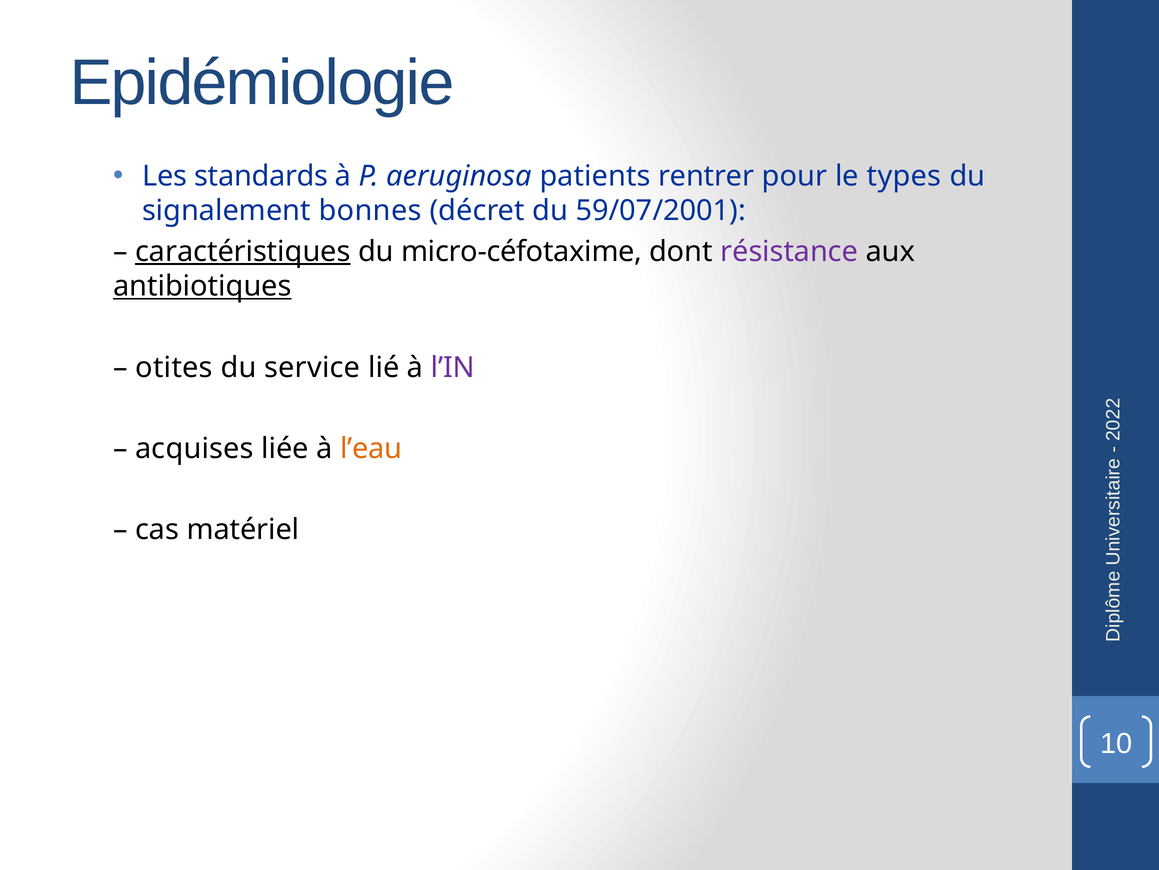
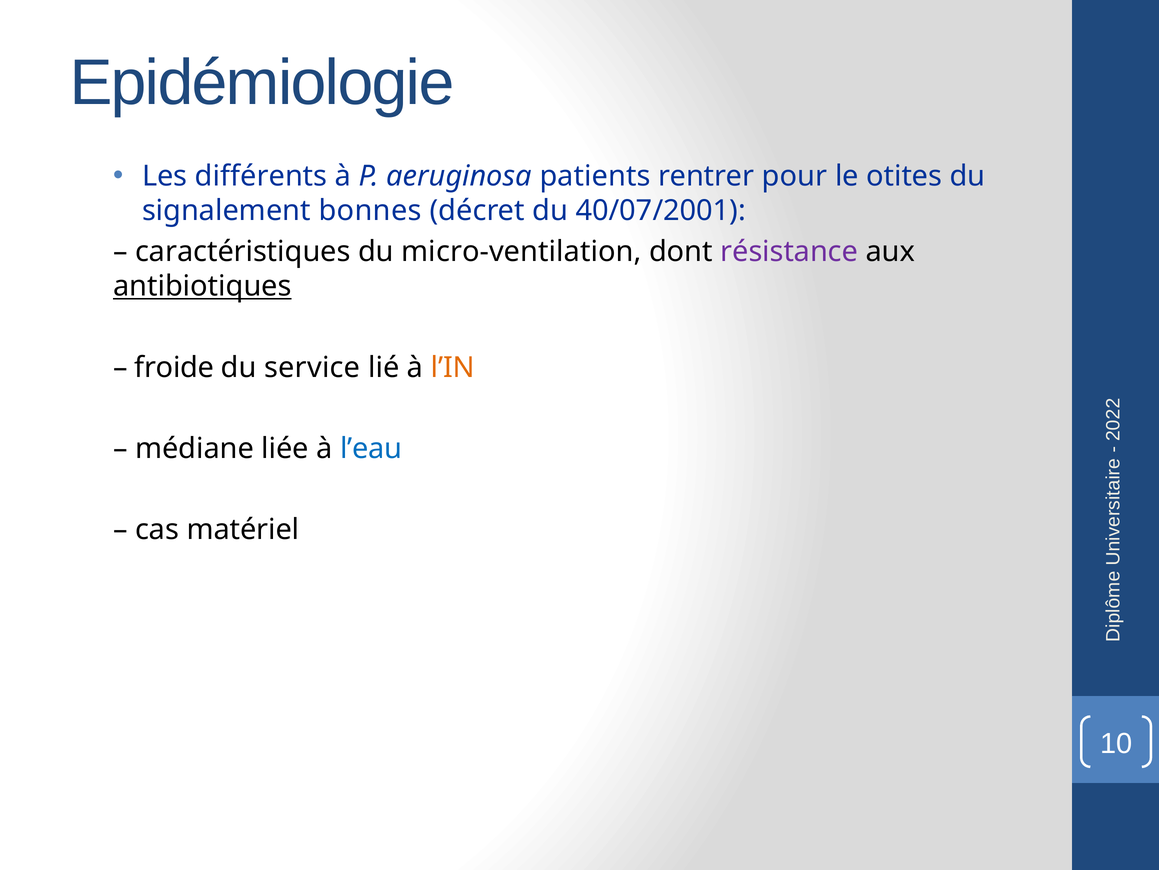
standards: standards -> différents
types: types -> otites
59/07/2001: 59/07/2001 -> 40/07/2001
caractéristiques underline: present -> none
micro-céfotaxime: micro-céfotaxime -> micro-ventilation
otites: otites -> froide
l’IN colour: purple -> orange
acquises: acquises -> médiane
l’eau colour: orange -> blue
